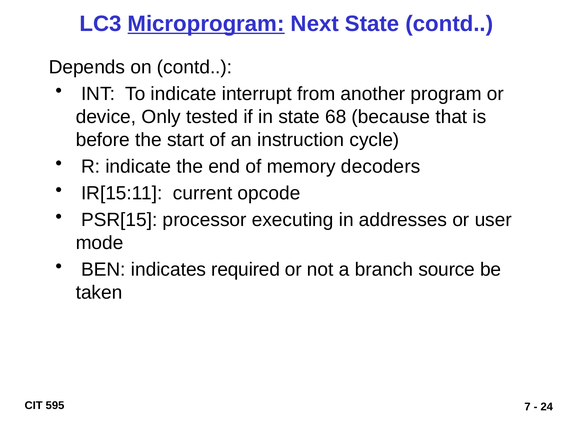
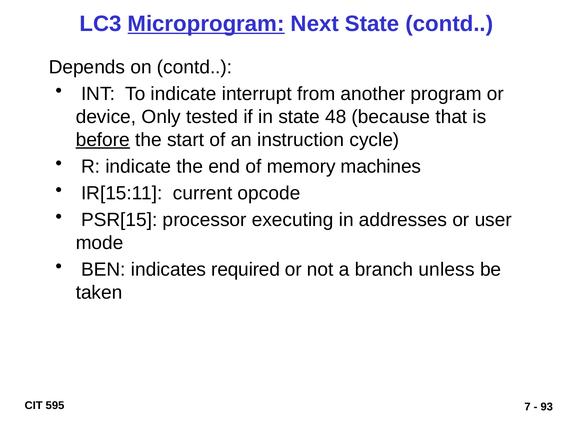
68: 68 -> 48
before underline: none -> present
decoders: decoders -> machines
source: source -> unless
24: 24 -> 93
